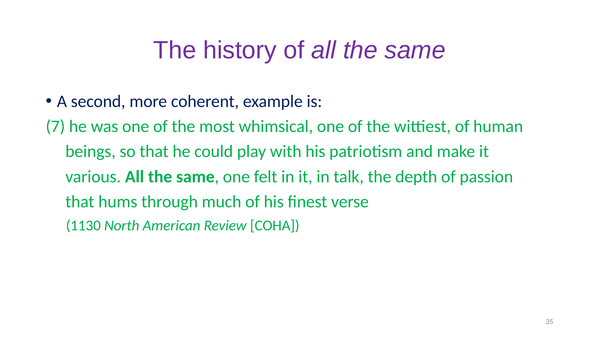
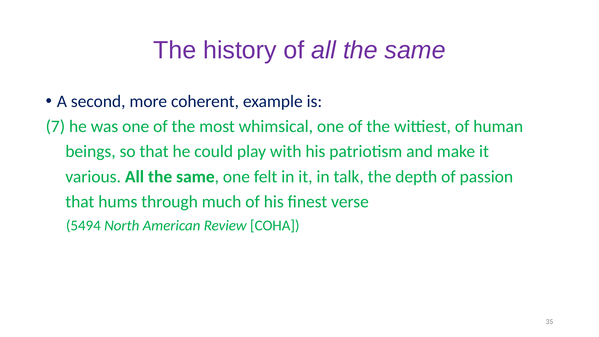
1130: 1130 -> 5494
